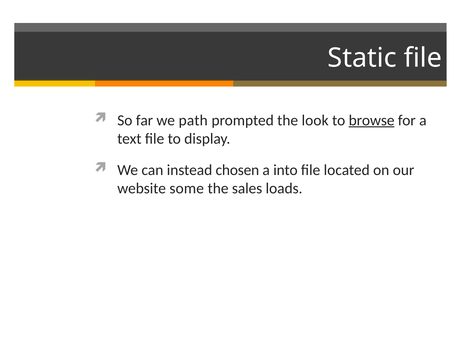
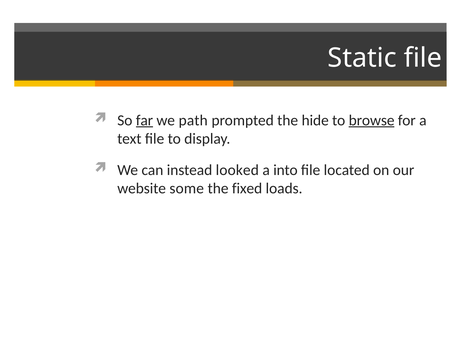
far underline: none -> present
look: look -> hide
chosen: chosen -> looked
sales: sales -> fixed
